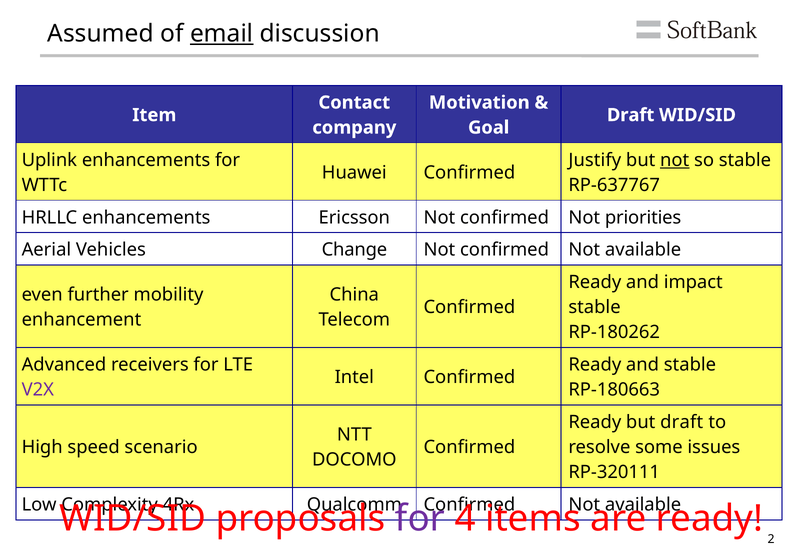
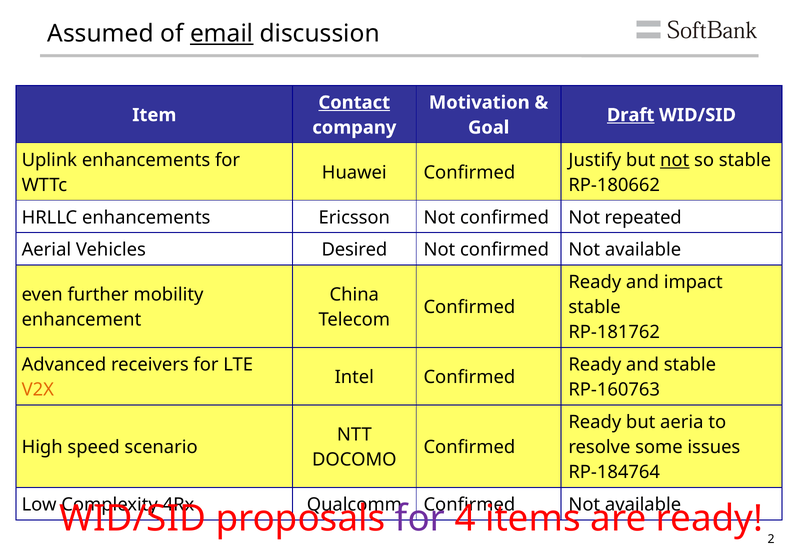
Contact underline: none -> present
Draft at (631, 115) underline: none -> present
RP-637767: RP-637767 -> RP-180662
priorities: priorities -> repeated
Change: Change -> Desired
RP-180262: RP-180262 -> RP-181762
V2X colour: purple -> orange
RP-180663: RP-180663 -> RP-160763
but draft: draft -> aeria
RP-320111: RP-320111 -> RP-184764
